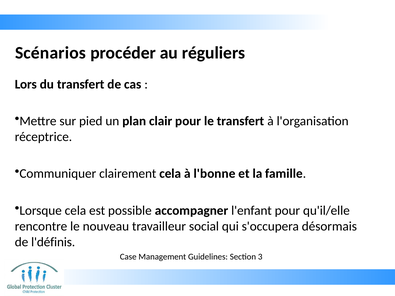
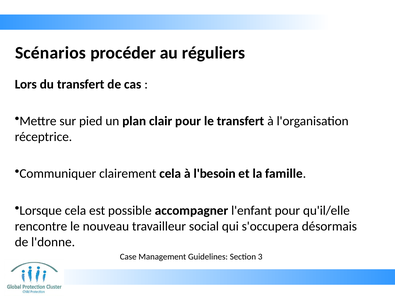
l'bonne: l'bonne -> l'besoin
l'définis: l'définis -> l'donne
